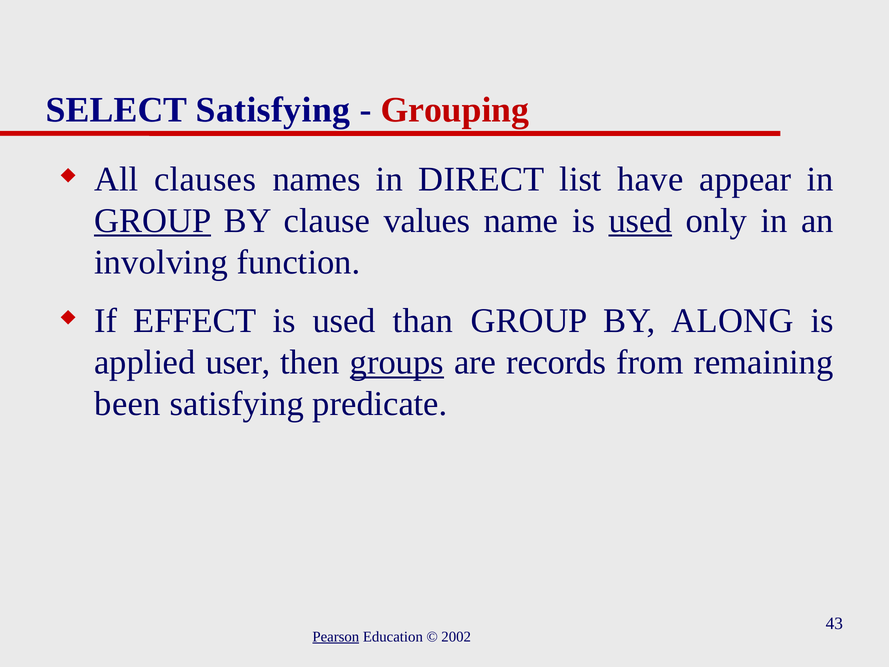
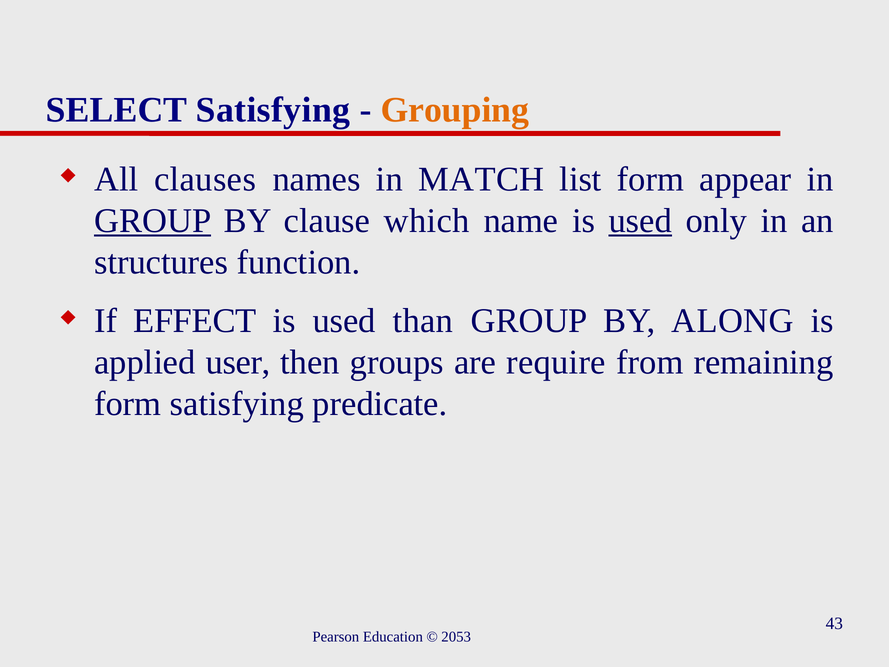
Grouping colour: red -> orange
DIRECT: DIRECT -> MATCH
list have: have -> form
values: values -> which
involving: involving -> structures
groups underline: present -> none
records: records -> require
been at (128, 404): been -> form
Pearson underline: present -> none
2002: 2002 -> 2053
